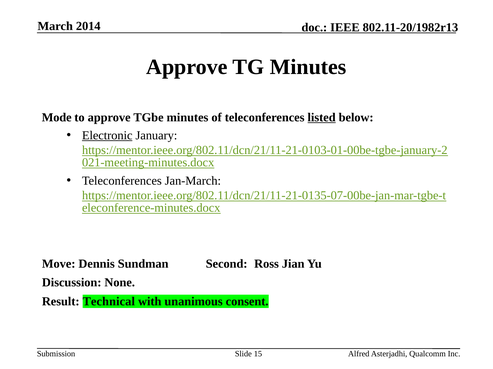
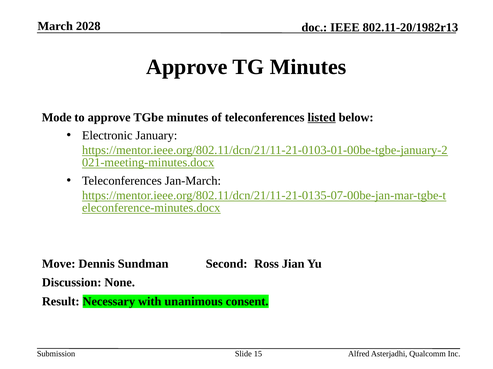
2014: 2014 -> 2028
Electronic underline: present -> none
Technical: Technical -> Necessary
